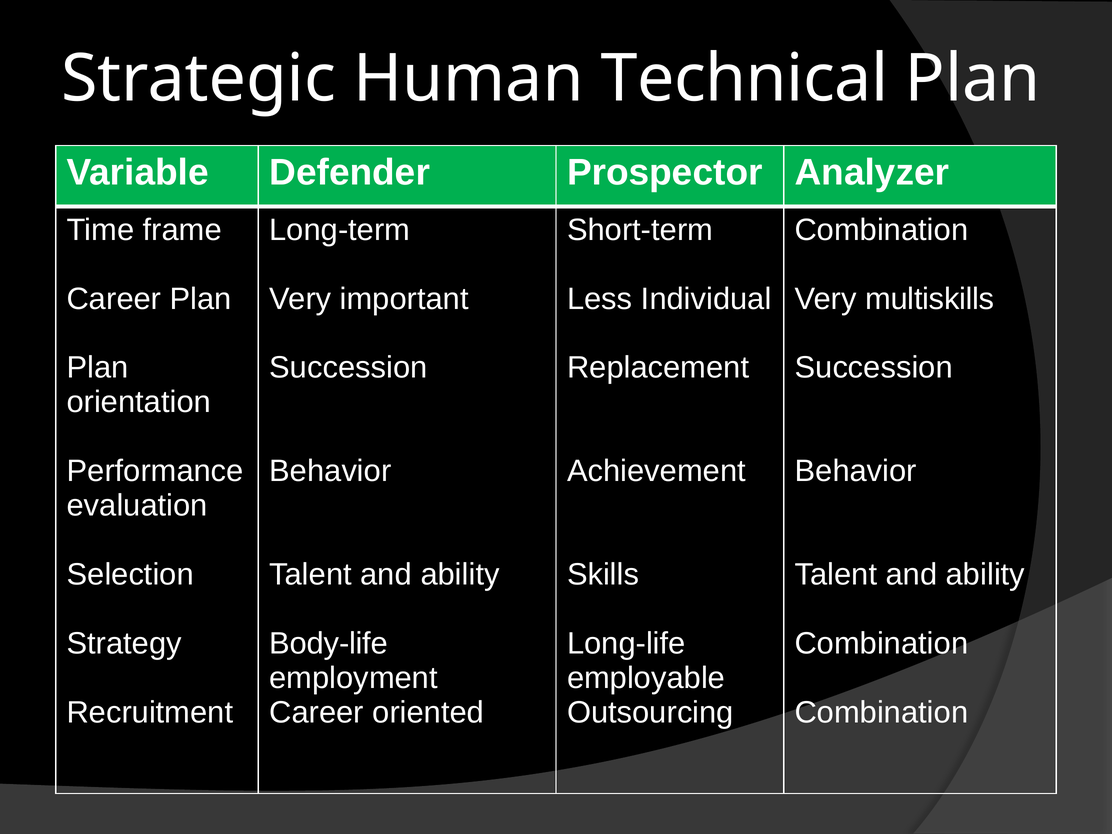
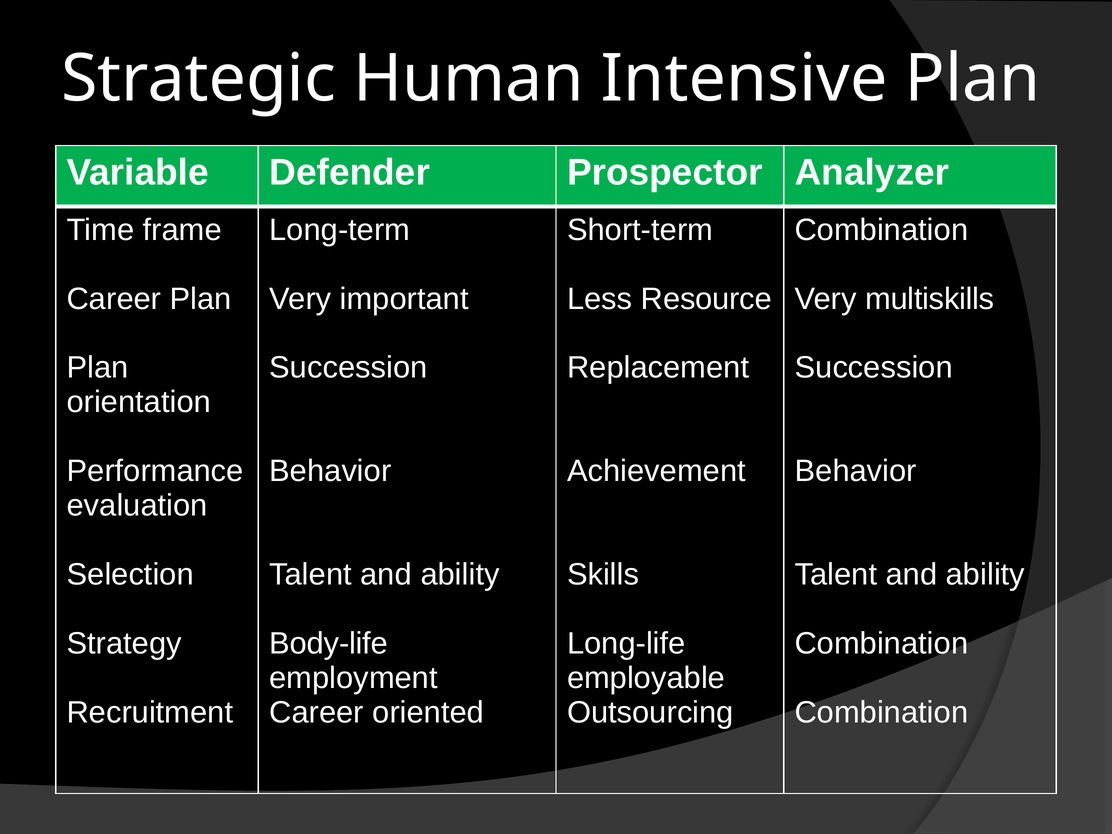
Technical: Technical -> Intensive
Individual: Individual -> Resource
